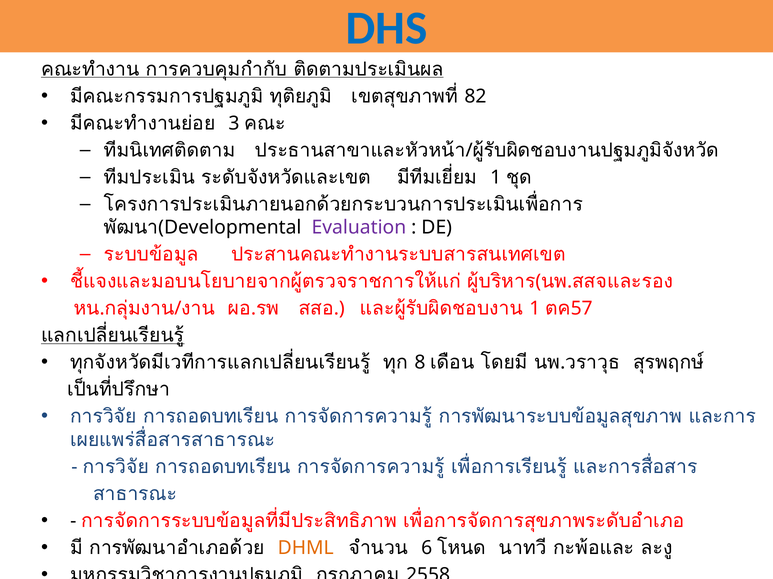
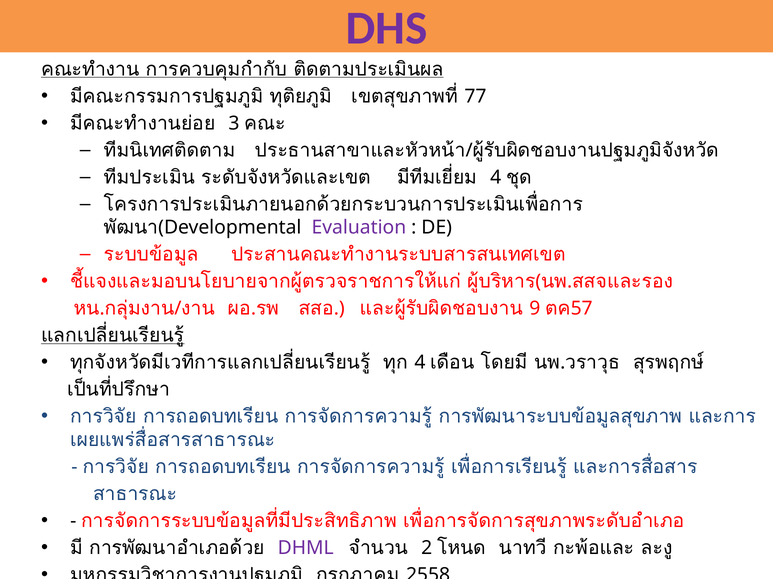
DHS colour: blue -> purple
82: 82 -> 77
1 at (496, 177): 1 -> 4
1 at (535, 309): 1 -> 9
8 at (420, 363): 8 -> 4
DHML colour: orange -> purple
6: 6 -> 2
